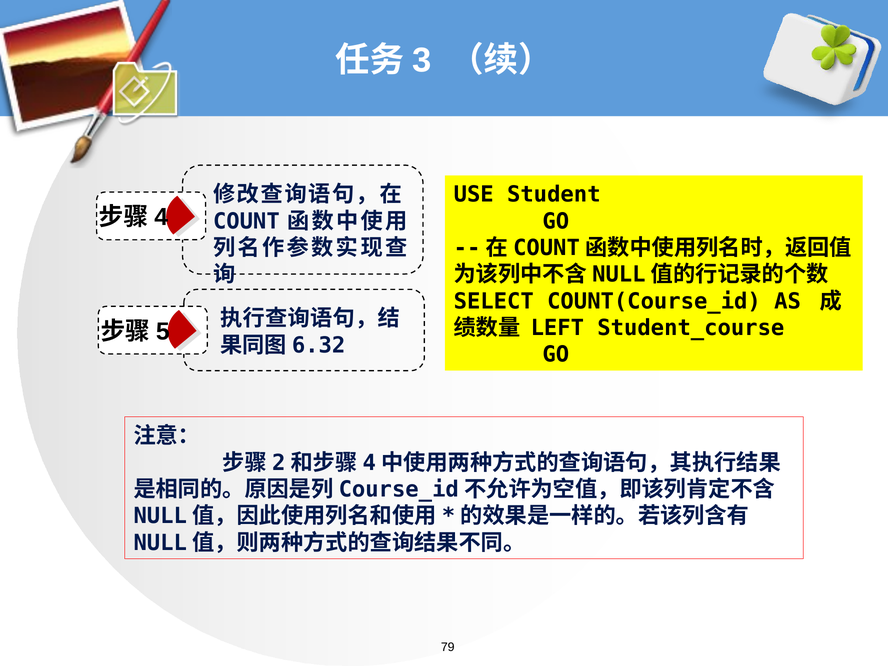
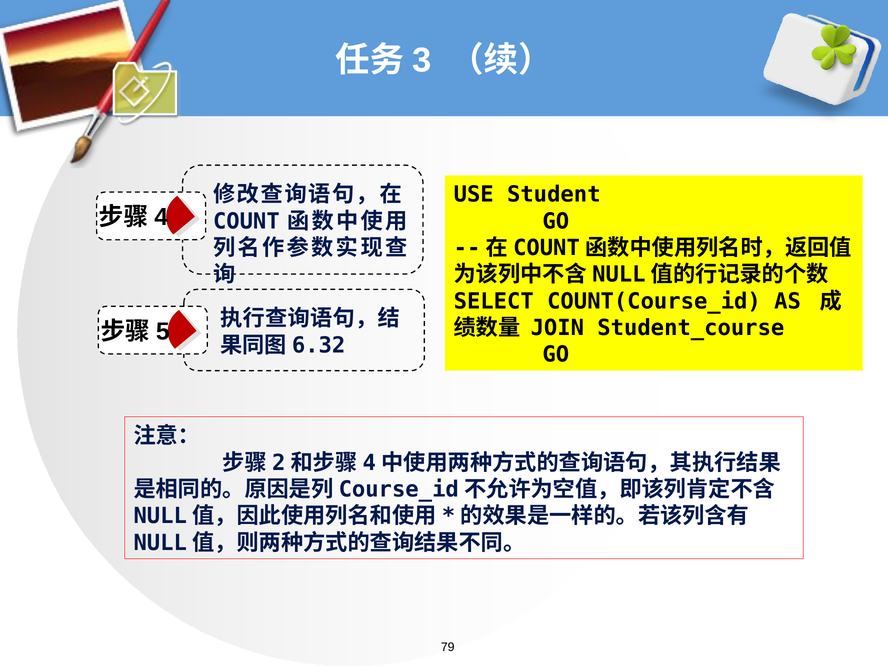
LEFT: LEFT -> JOIN
